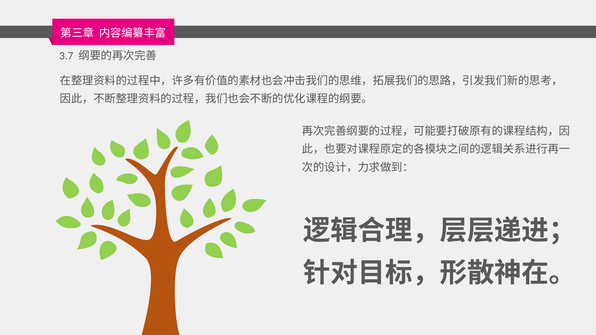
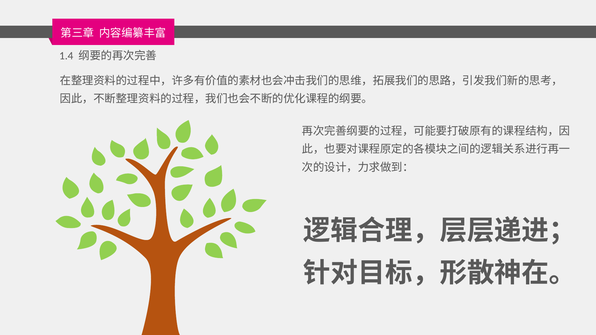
3.7: 3.7 -> 1.4
